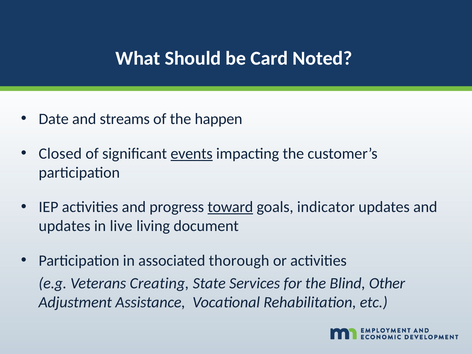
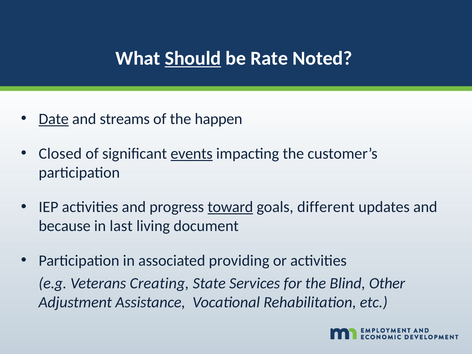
Should underline: none -> present
Card: Card -> Rate
Date underline: none -> present
indicator: indicator -> different
updates at (65, 226): updates -> because
live: live -> last
thorough: thorough -> providing
